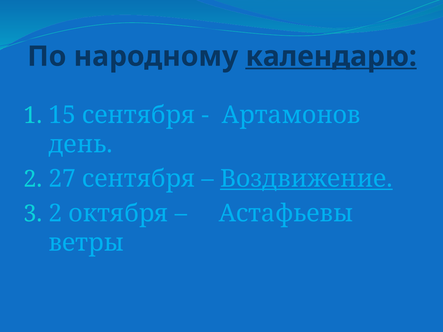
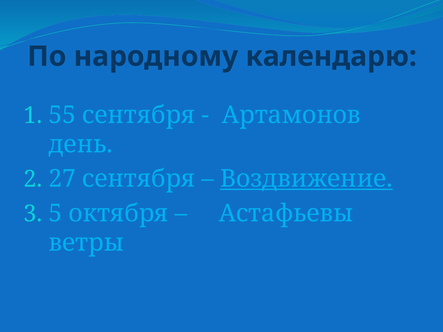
календарю underline: present -> none
15: 15 -> 55
3 2: 2 -> 5
